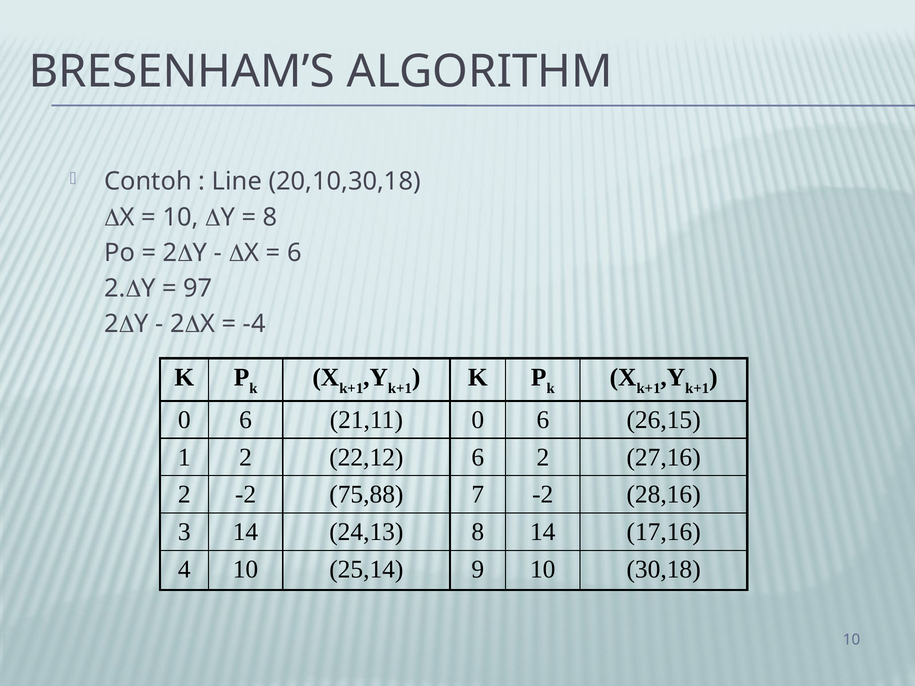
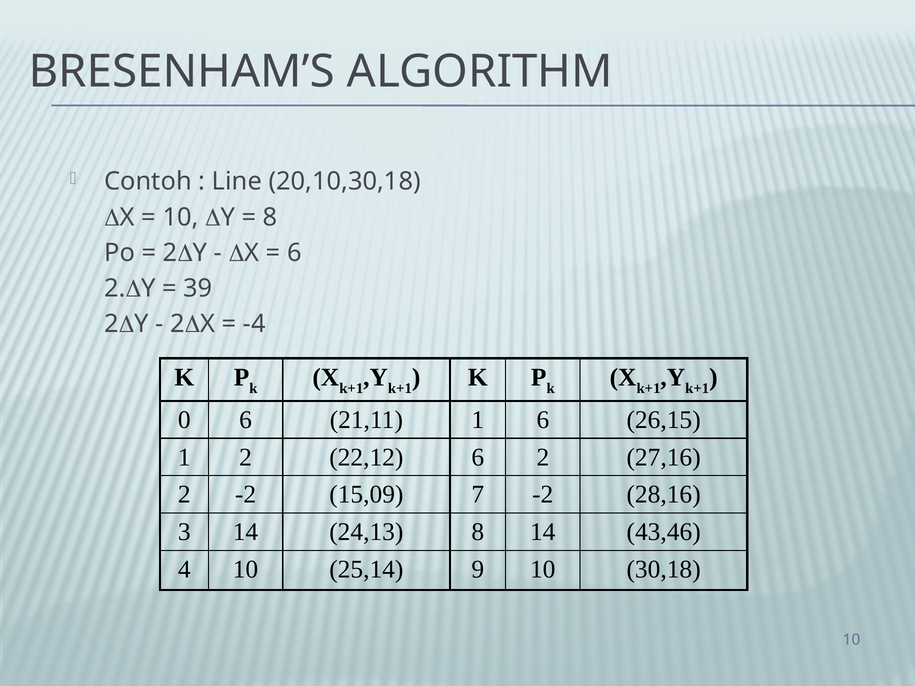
97: 97 -> 39
21,11 0: 0 -> 1
75,88: 75,88 -> 15,09
17,16: 17,16 -> 43,46
